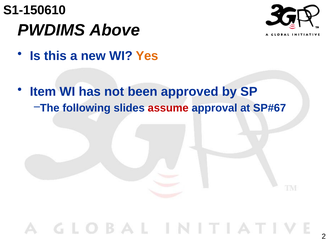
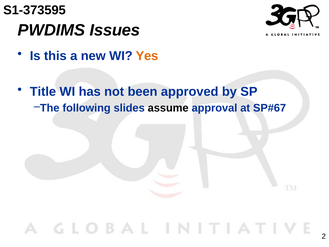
S1-150610: S1-150610 -> S1-373595
Above: Above -> Issues
Item: Item -> Title
assume colour: red -> black
